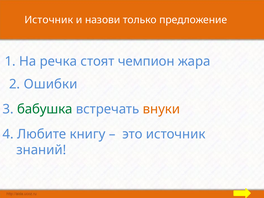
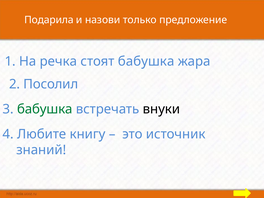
Источник at (49, 20): Источник -> Подарила
стоят чемпион: чемпион -> бабушка
Ошибки: Ошибки -> Посолил
внуки colour: orange -> black
